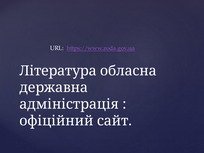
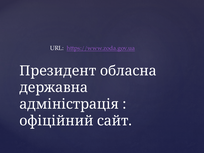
Література: Література -> Президент
